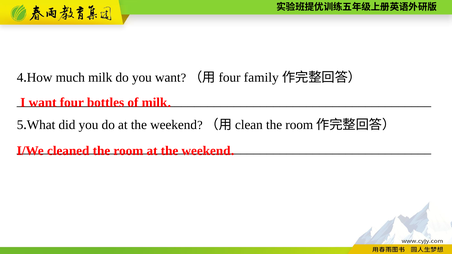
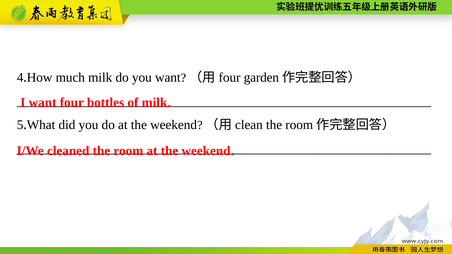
family: family -> garden
